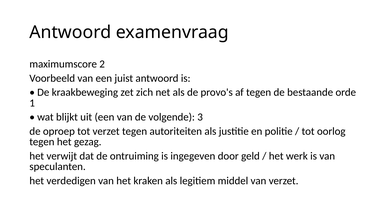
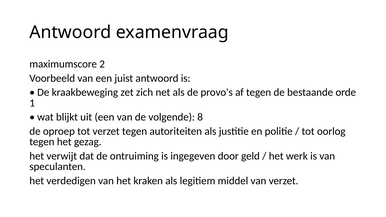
3: 3 -> 8
